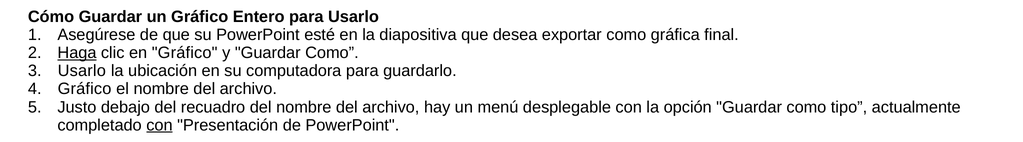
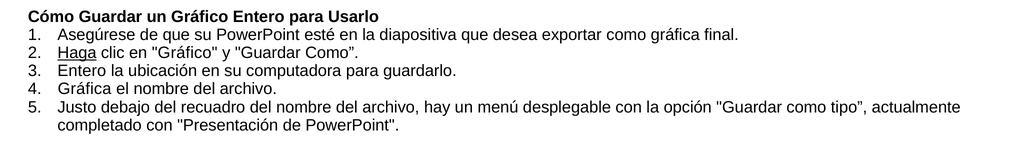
Usarlo at (82, 71): Usarlo -> Entero
Gráfico at (85, 89): Gráfico -> Gráfica
con at (160, 125) underline: present -> none
